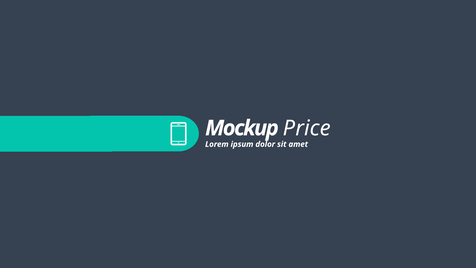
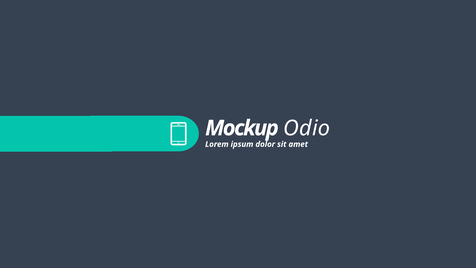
Price: Price -> Odio
